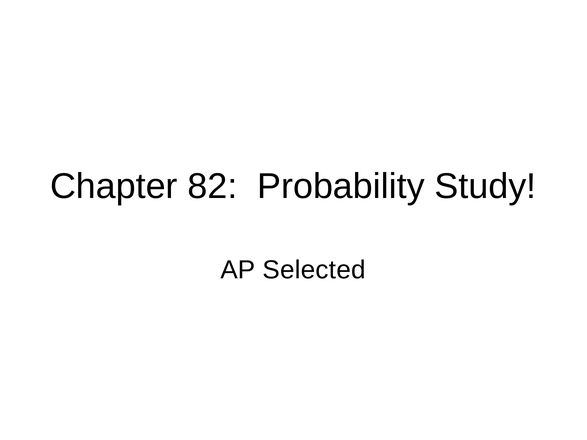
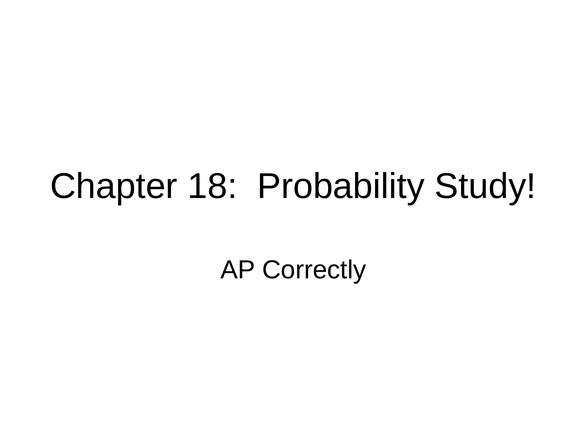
82: 82 -> 18
Selected: Selected -> Correctly
